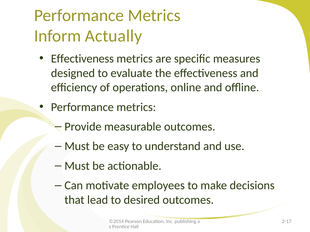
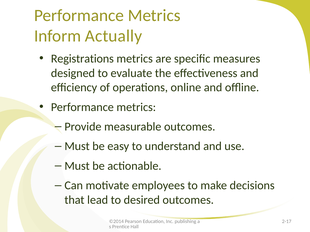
Effectiveness at (82, 59): Effectiveness -> Registrations
